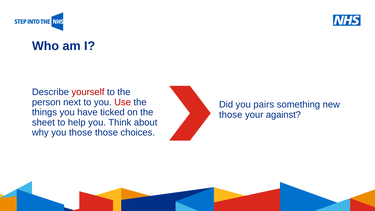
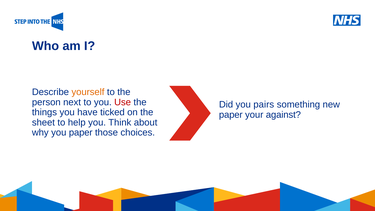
yourself colour: red -> orange
those at (231, 115): those -> paper
you those: those -> paper
